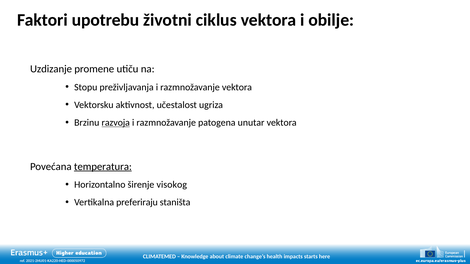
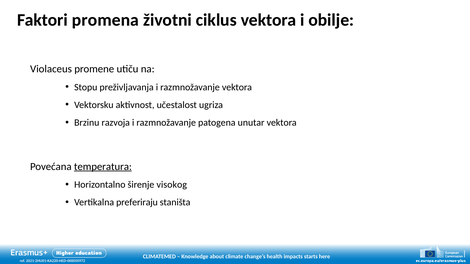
upotrebu: upotrebu -> promena
Uzdizanje: Uzdizanje -> Violaceus
razvoja underline: present -> none
